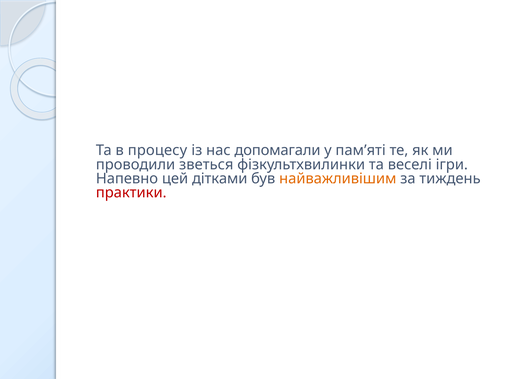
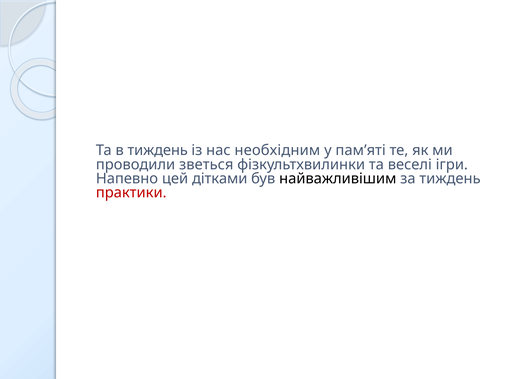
в процесу: процесу -> тиждень
допомагали: допомагали -> необхідним
найважливішим colour: orange -> black
